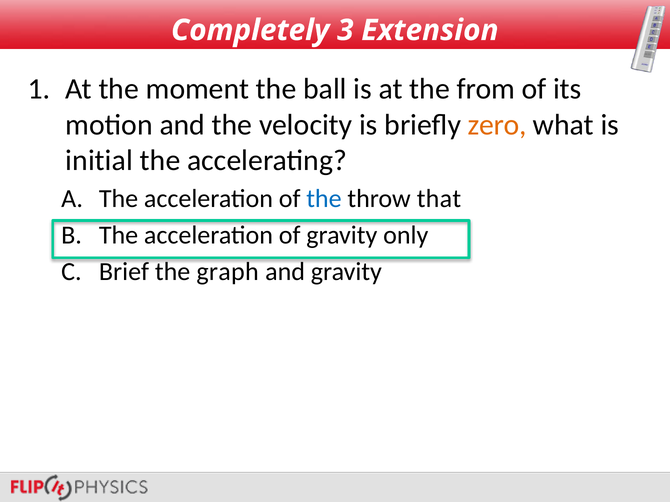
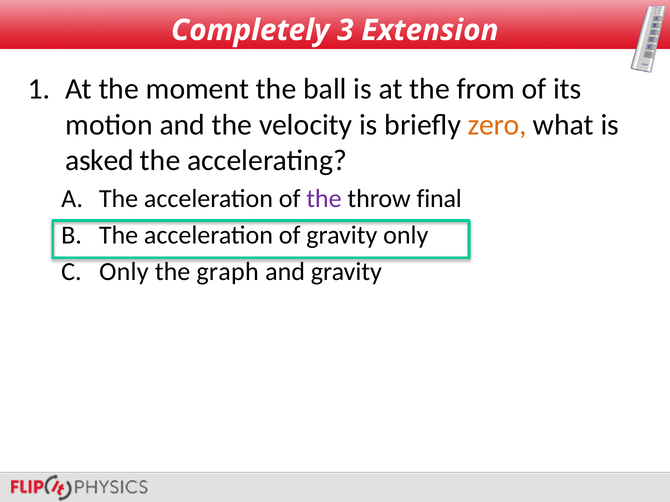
initial: initial -> asked
the at (324, 199) colour: blue -> purple
that: that -> final
Brief at (124, 272): Brief -> Only
